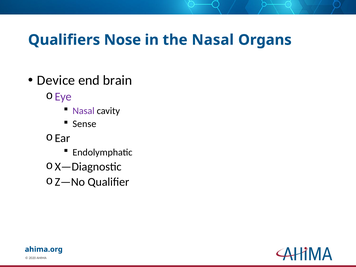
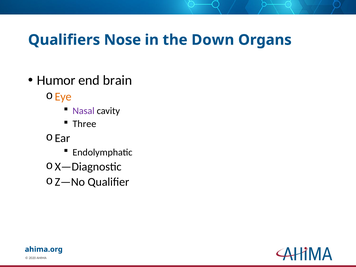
the Nasal: Nasal -> Down
Device: Device -> Humor
Eye colour: purple -> orange
Sense: Sense -> Three
